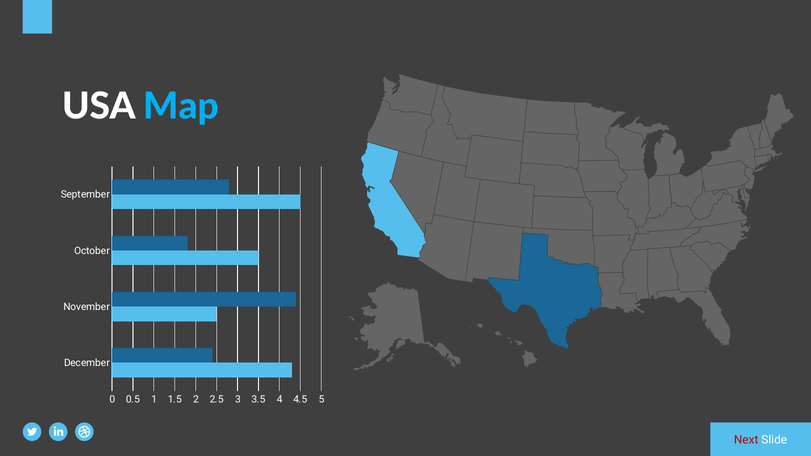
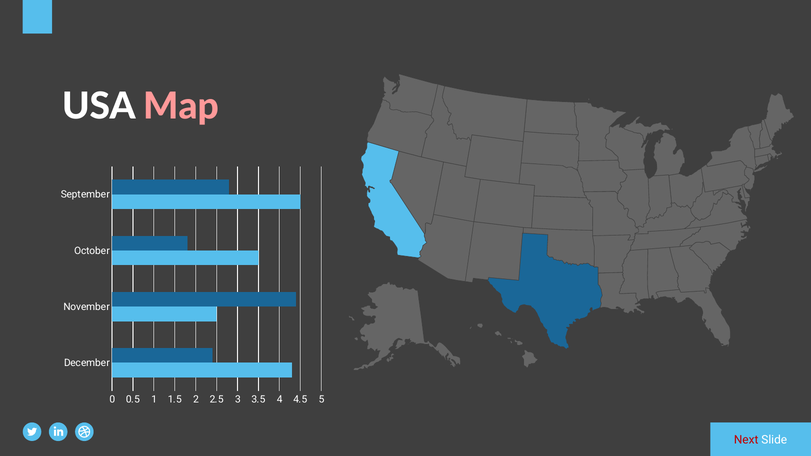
Map colour: light blue -> pink
